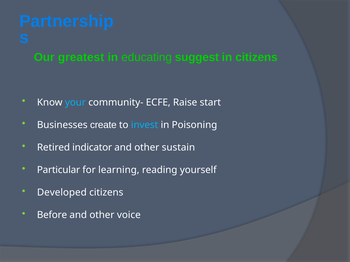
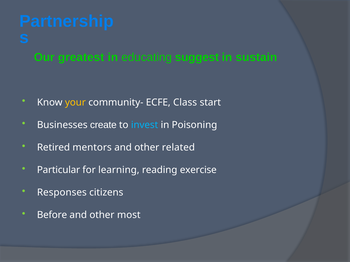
in citizens: citizens -> sustain
your colour: light blue -> yellow
Raise: Raise -> Class
indicator: indicator -> mentors
sustain: sustain -> related
yourself: yourself -> exercise
Developed: Developed -> Responses
voice: voice -> most
